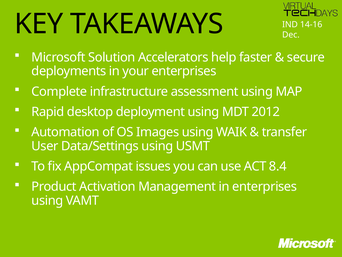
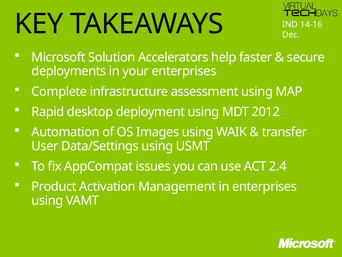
8.4: 8.4 -> 2.4
